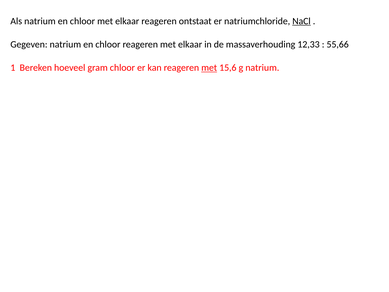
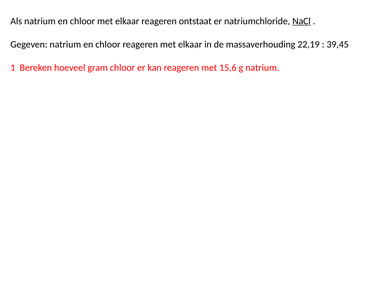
12,33: 12,33 -> 22,19
55,66: 55,66 -> 39,45
met at (209, 68) underline: present -> none
